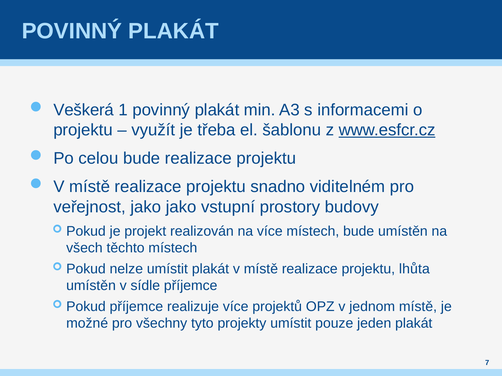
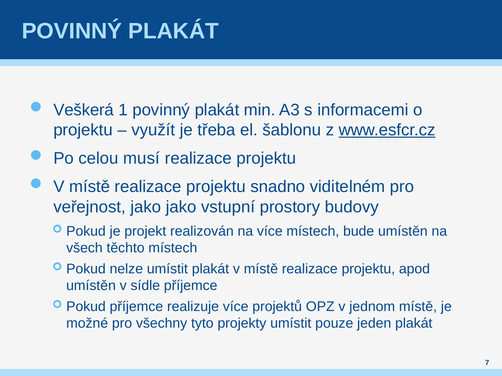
celou bude: bude -> musí
lhůta: lhůta -> apod
